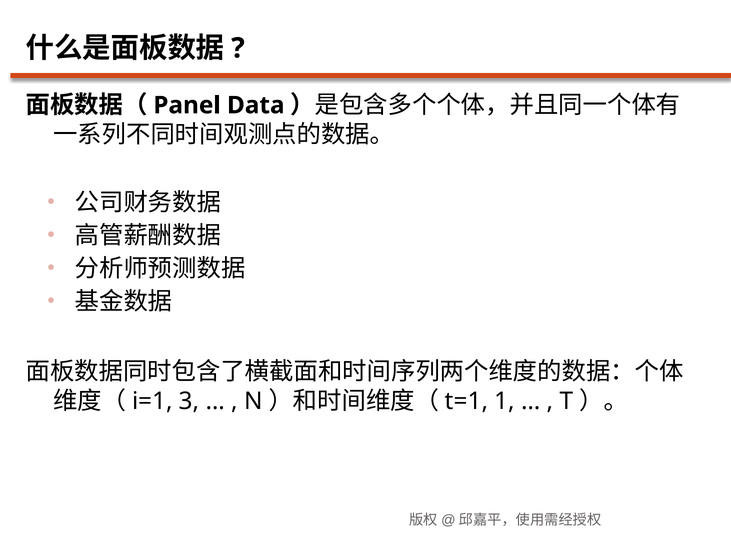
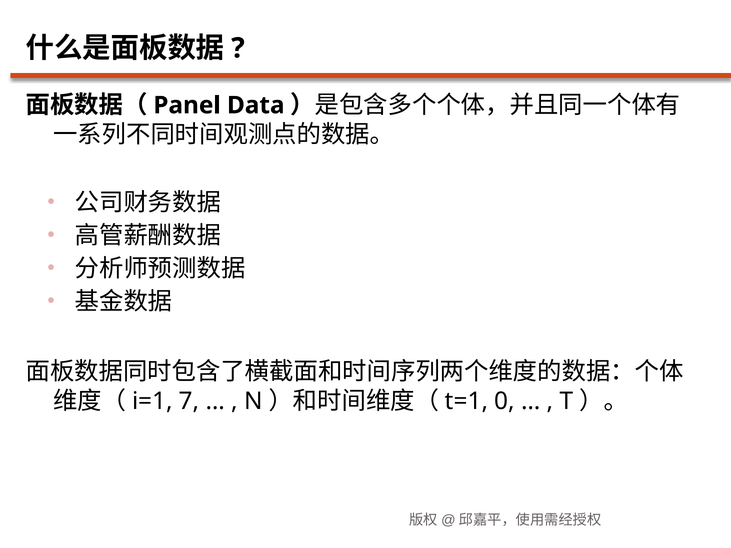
3: 3 -> 7
1: 1 -> 0
